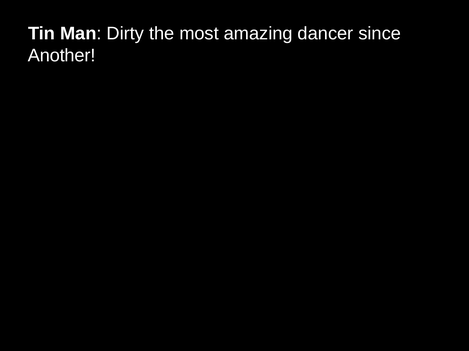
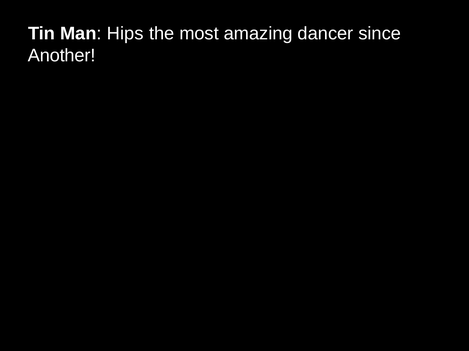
Dirty: Dirty -> Hips
